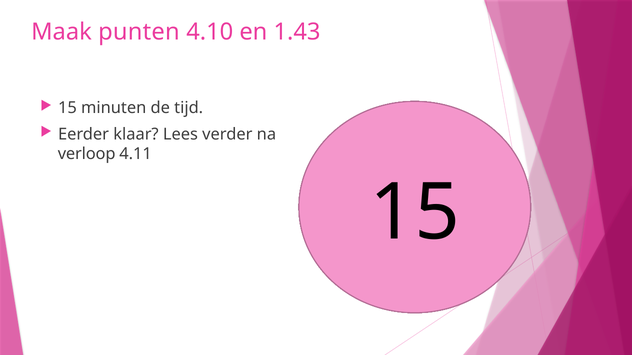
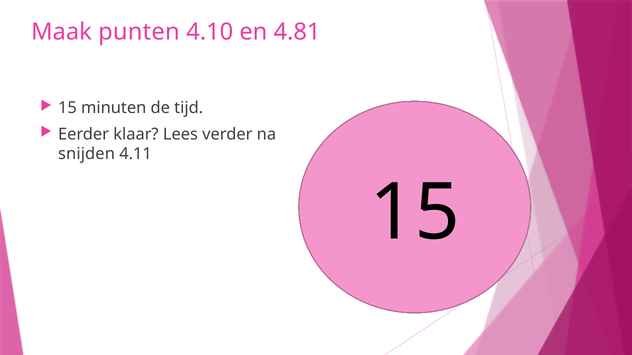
1.43: 1.43 -> 4.81
verloop: verloop -> snijden
